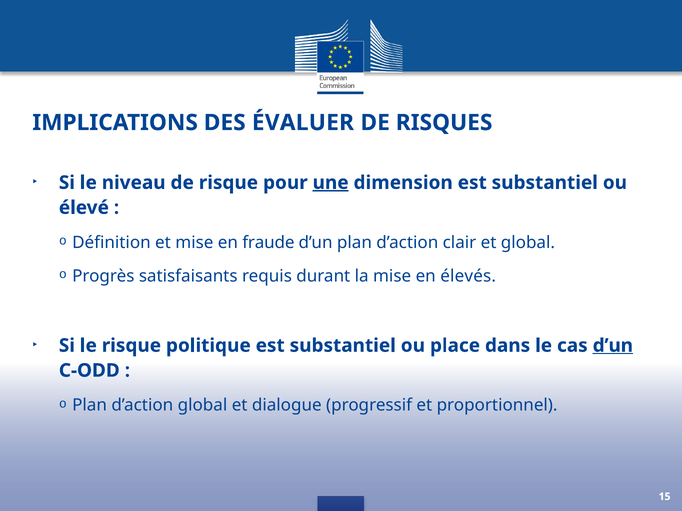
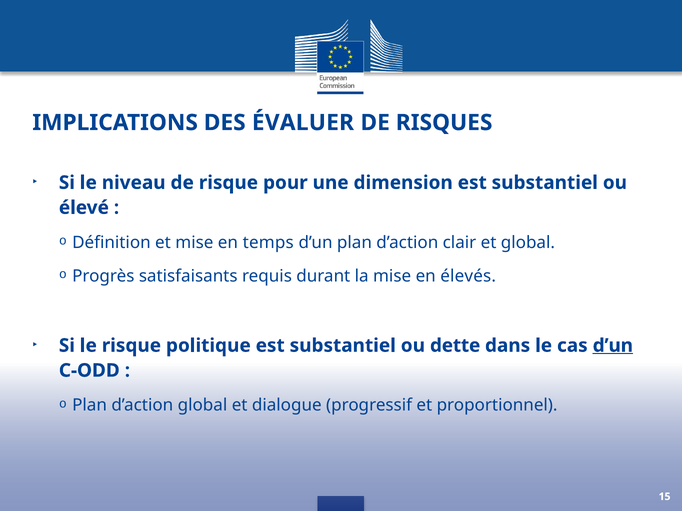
une underline: present -> none
fraude: fraude -> temps
place: place -> dette
